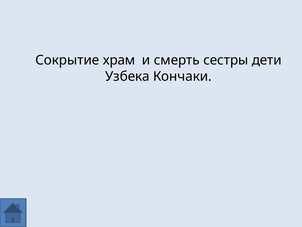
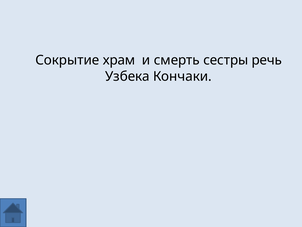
дети: дети -> речь
